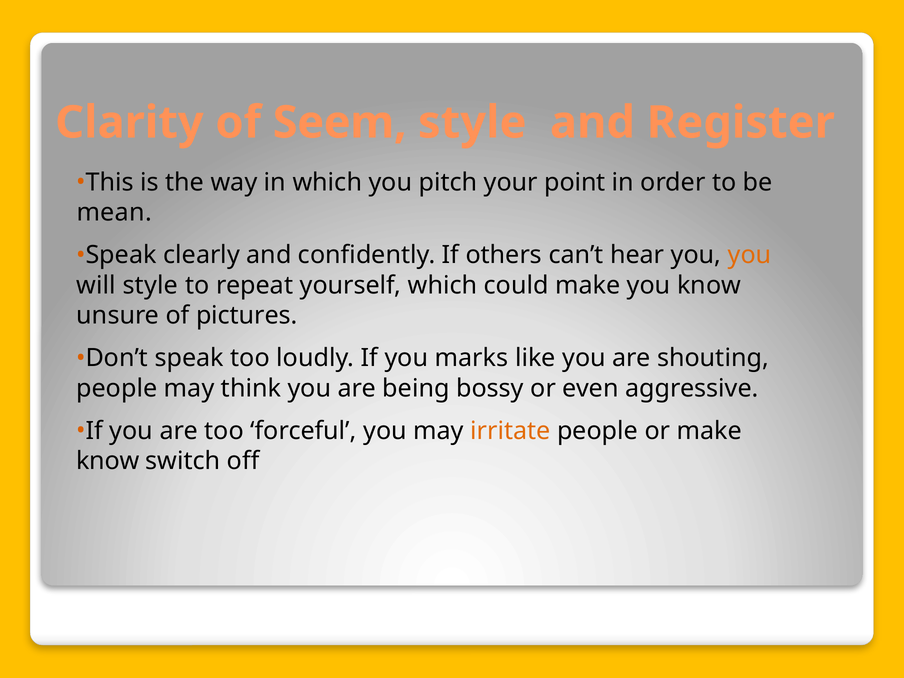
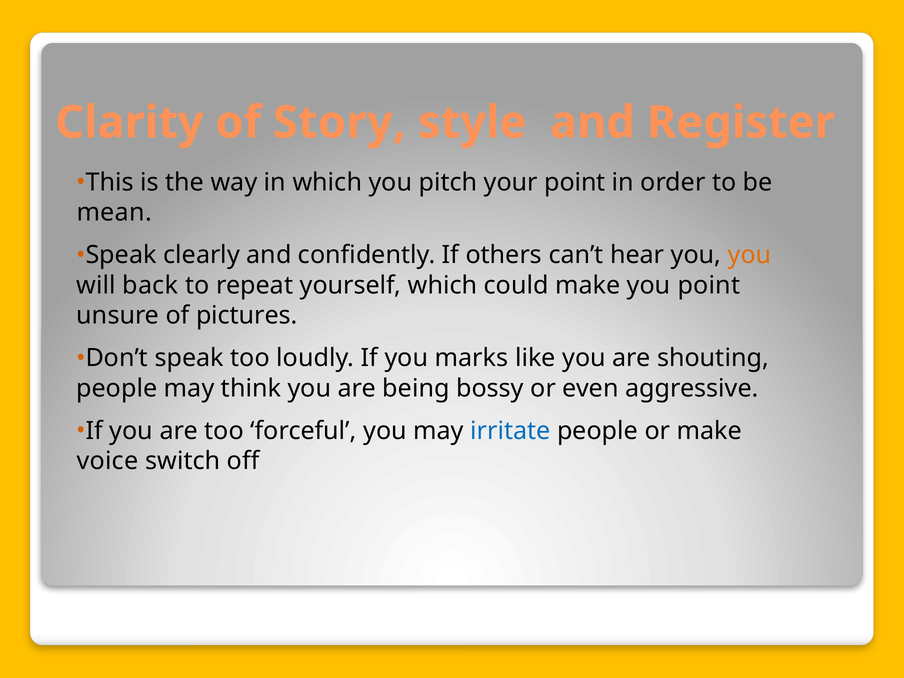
Seem: Seem -> Story
will style: style -> back
you know: know -> point
irritate colour: orange -> blue
know at (108, 461): know -> voice
